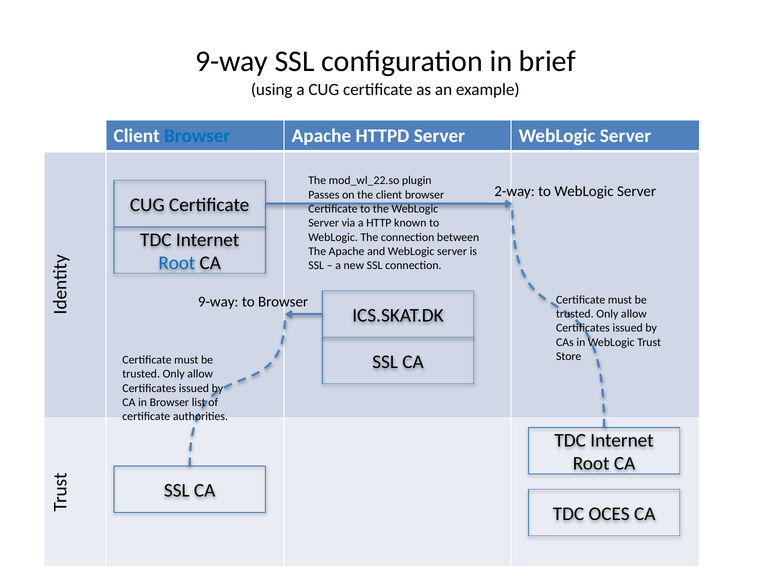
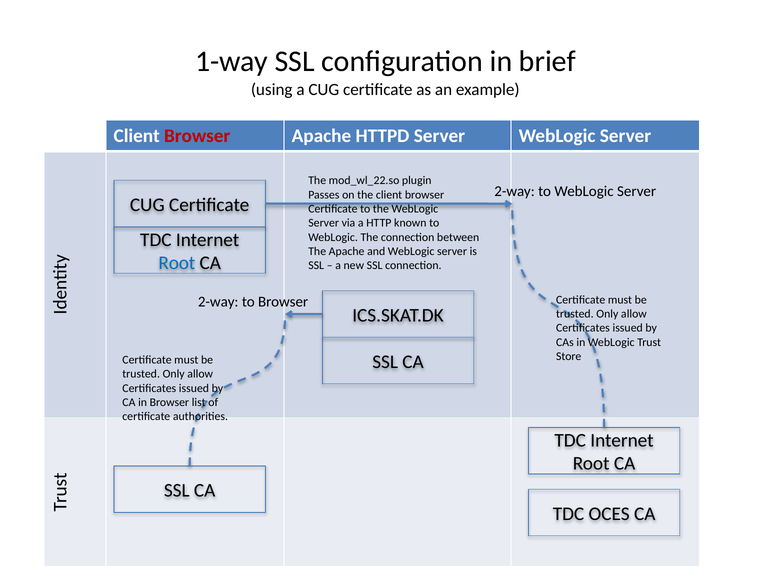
9-way at (232, 61): 9-way -> 1-way
Browser at (197, 136) colour: blue -> red
9-way at (218, 302): 9-way -> 2-way
